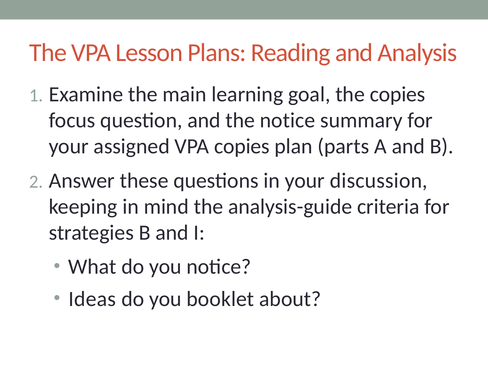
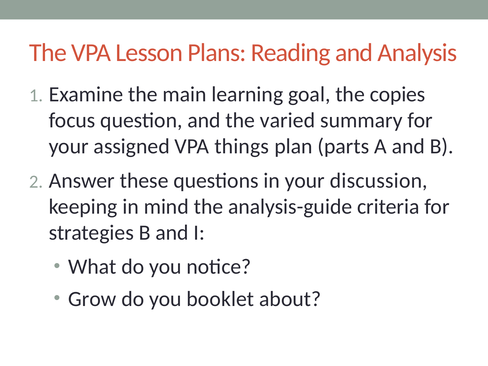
the notice: notice -> varied
VPA copies: copies -> things
Ideas: Ideas -> Grow
